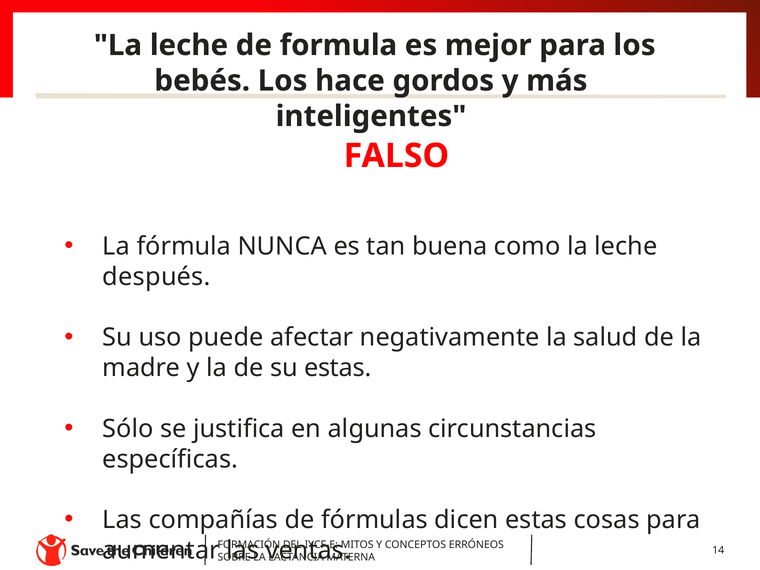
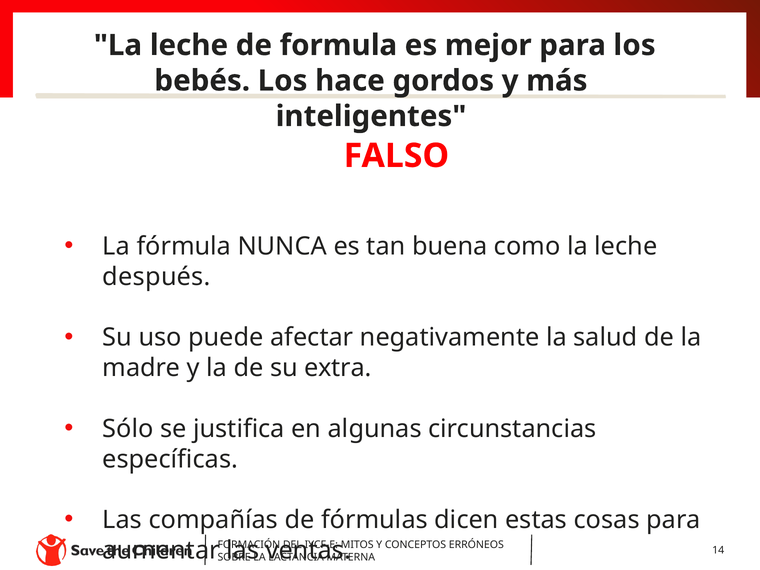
su estas: estas -> extra
